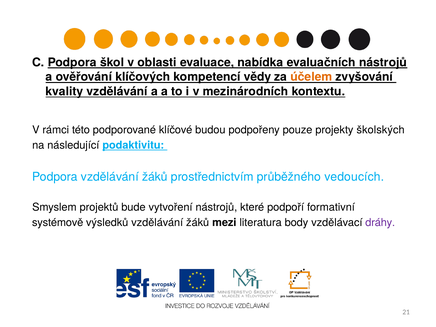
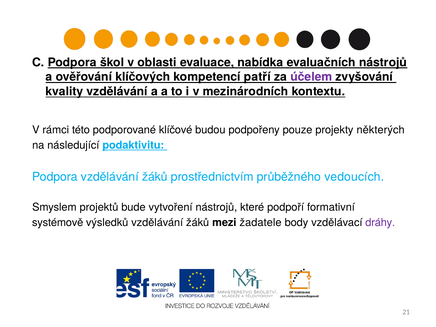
vědy: vědy -> patří
účelem colour: orange -> purple
školských: školských -> některých
literatura: literatura -> žadatele
